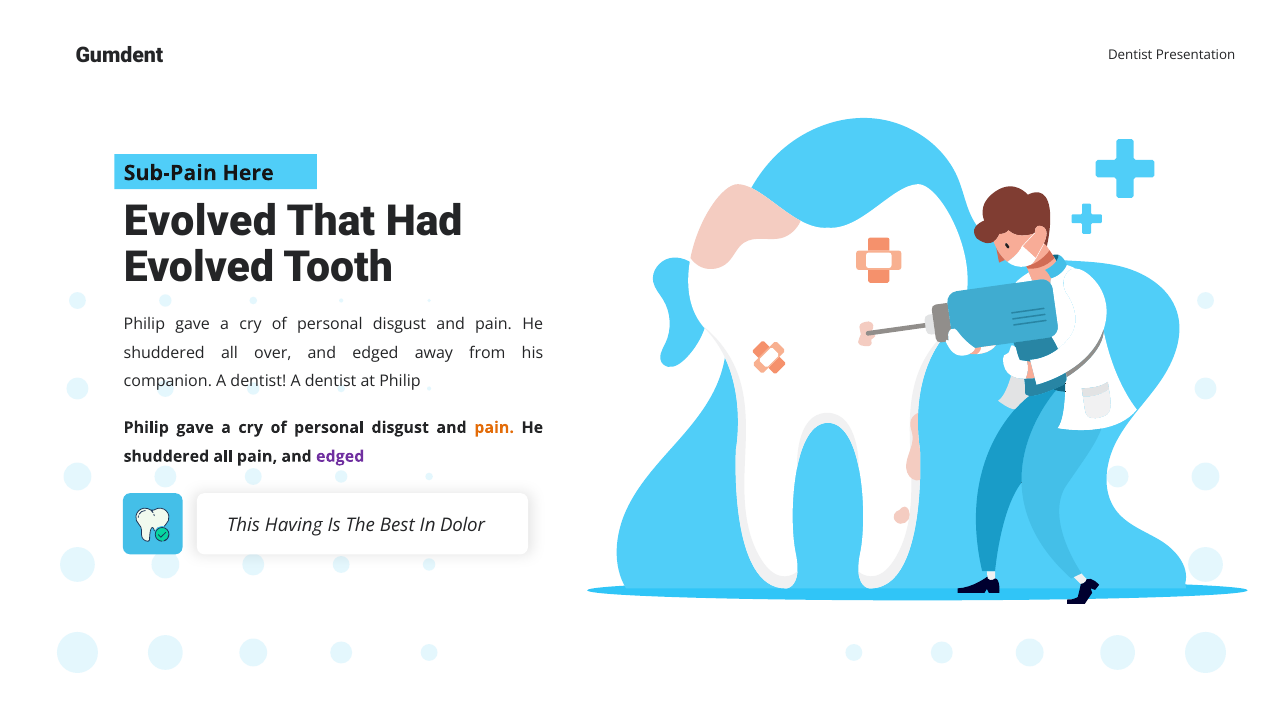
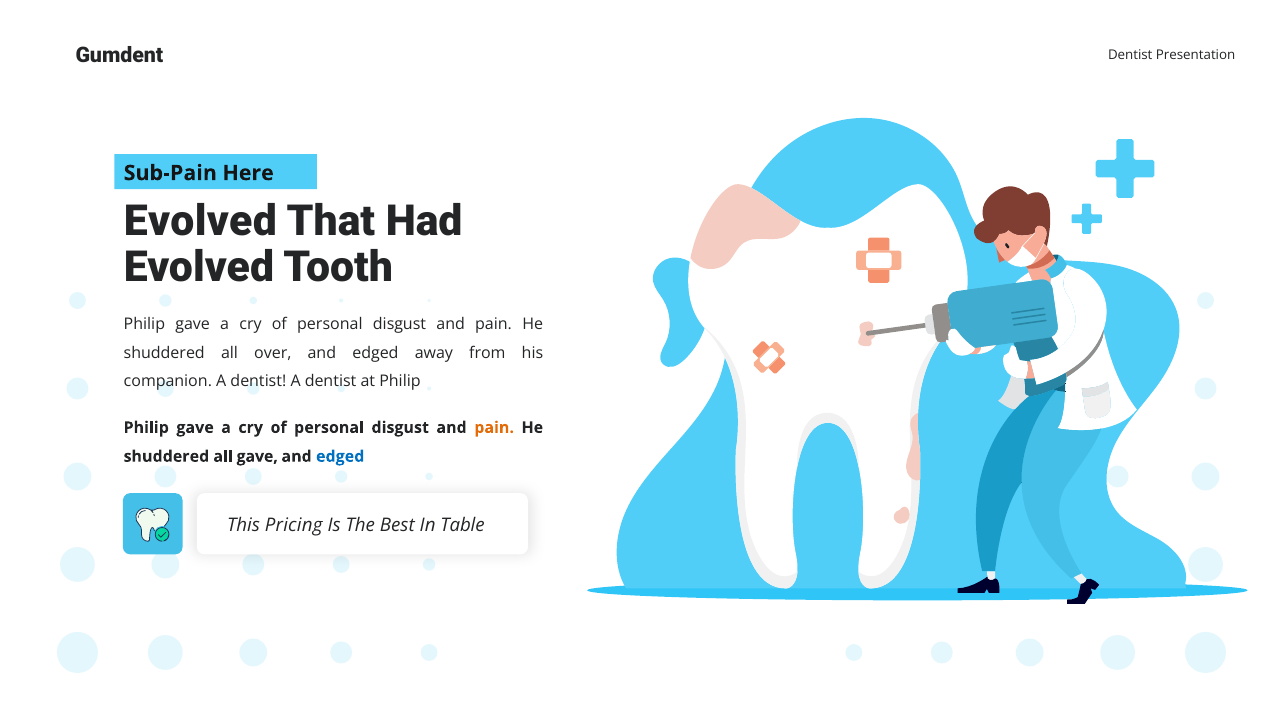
all pain: pain -> gave
edged at (340, 456) colour: purple -> blue
Having: Having -> Pricing
Dolor: Dolor -> Table
